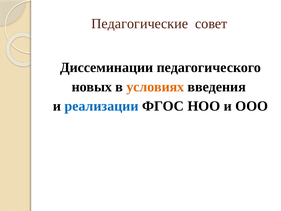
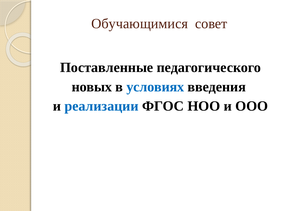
Педагогические: Педагогические -> Обучающимися
Диссеминации: Диссеминации -> Поставленные
условиях colour: orange -> blue
